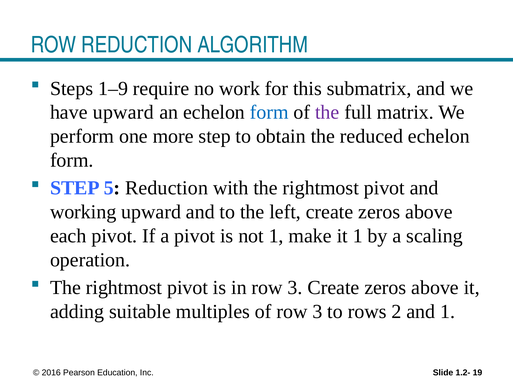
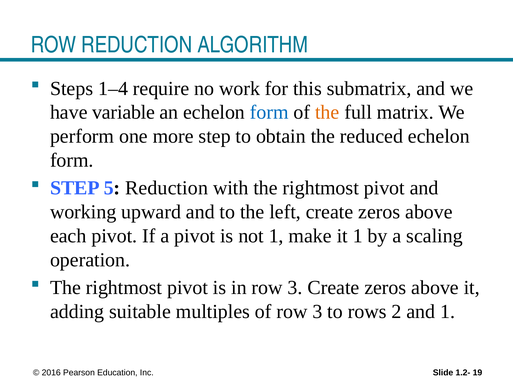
1–9: 1–9 -> 1–4
have upward: upward -> variable
the at (327, 113) colour: purple -> orange
